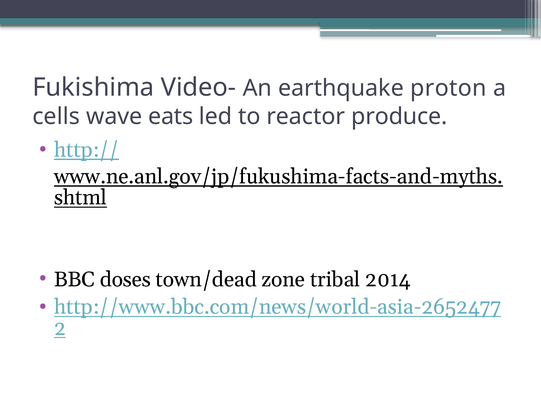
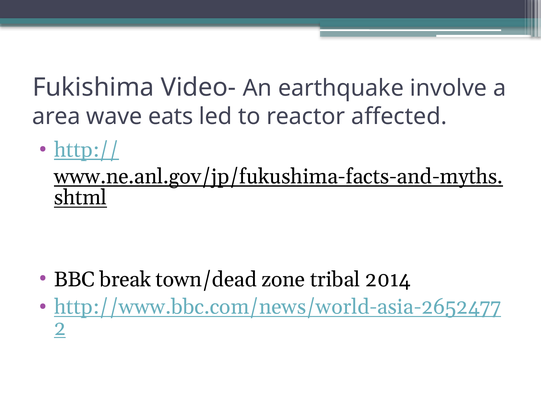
proton: proton -> involve
cells: cells -> area
produce: produce -> affected
doses: doses -> break
